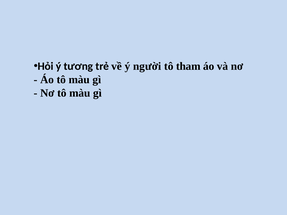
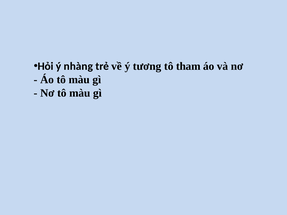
tương: tương -> nhàng
người: người -> tương
